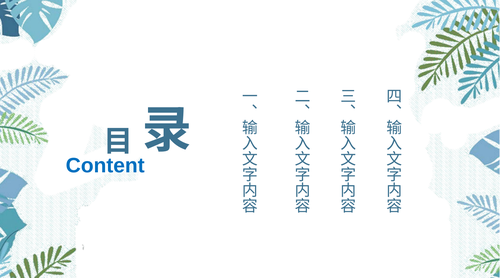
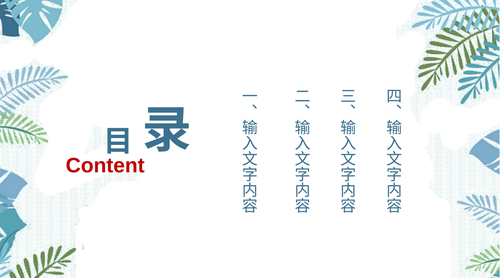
Content colour: blue -> red
